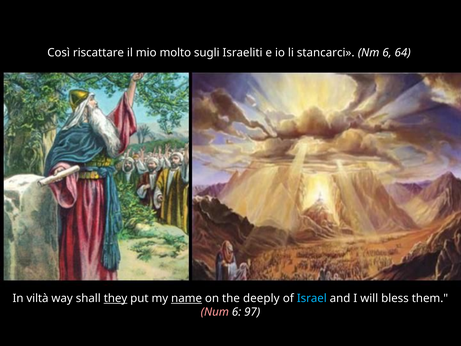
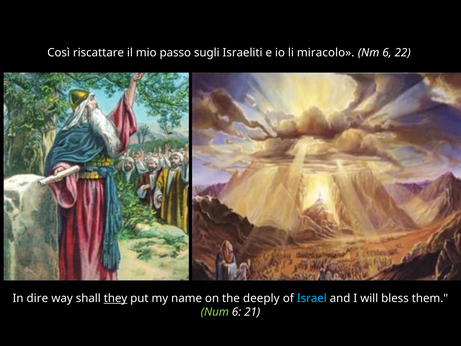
molto: molto -> passo
stancarci: stancarci -> miracolo
64: 64 -> 22
viltà: viltà -> dire
name underline: present -> none
Num colour: pink -> light green
97: 97 -> 21
